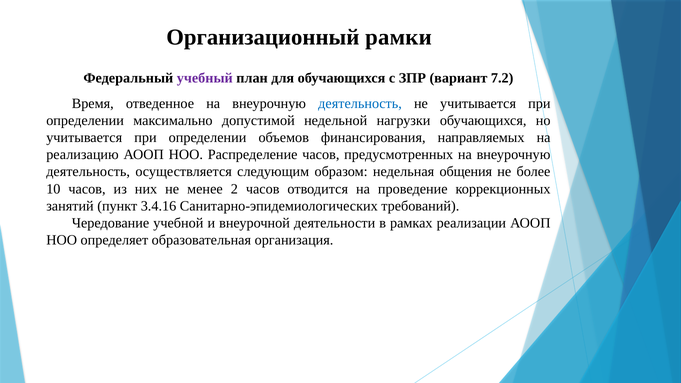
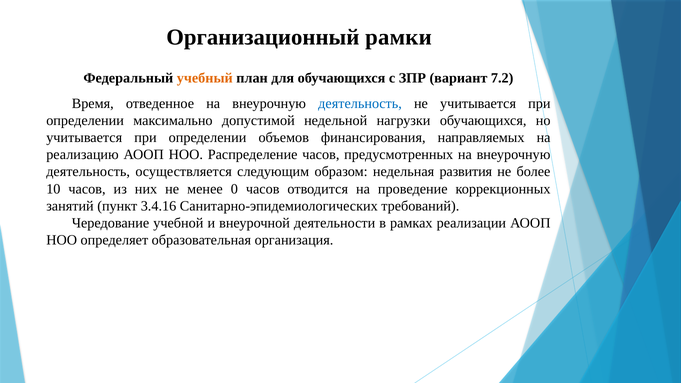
учебный colour: purple -> orange
общения: общения -> развития
2: 2 -> 0
